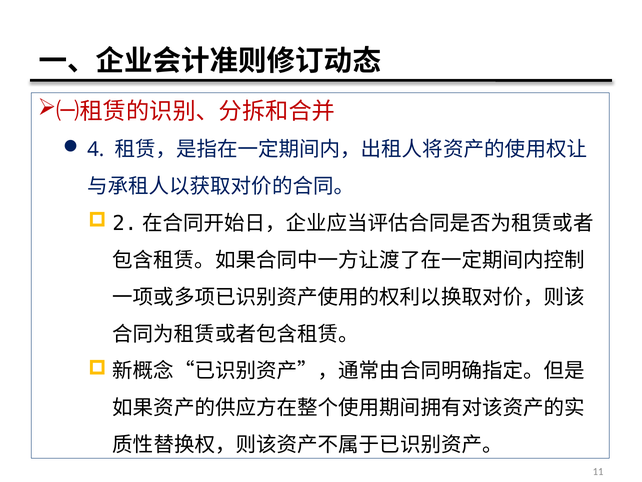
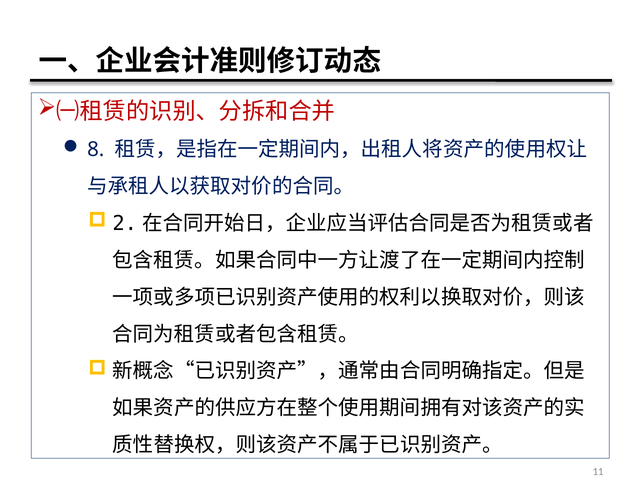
4: 4 -> 8
